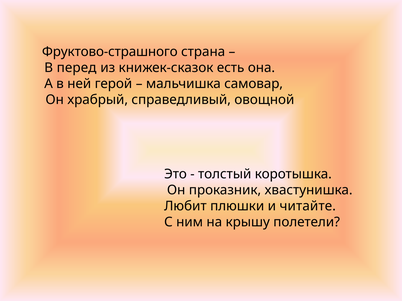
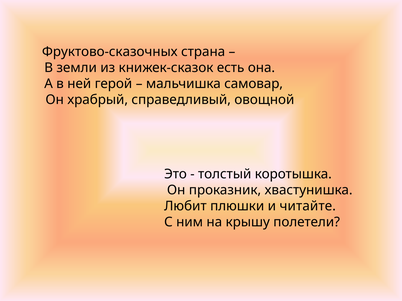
Фруктово-страшного: Фруктово-страшного -> Фруктово-сказочных
перед: перед -> земли
